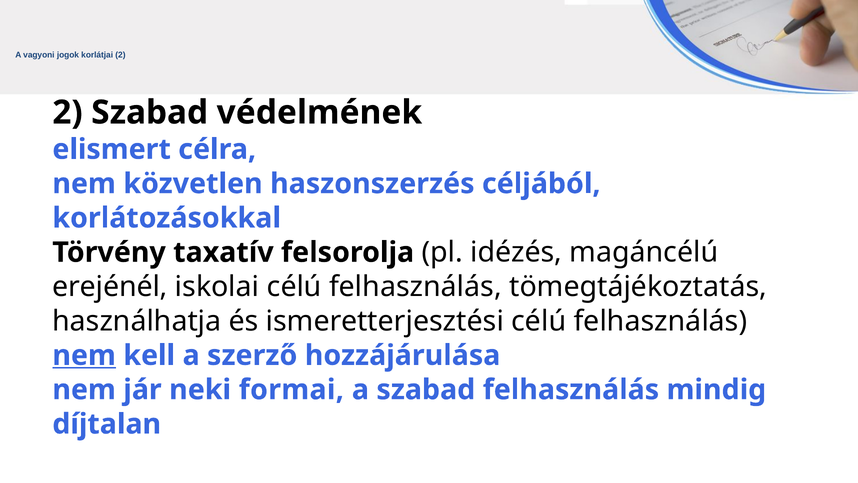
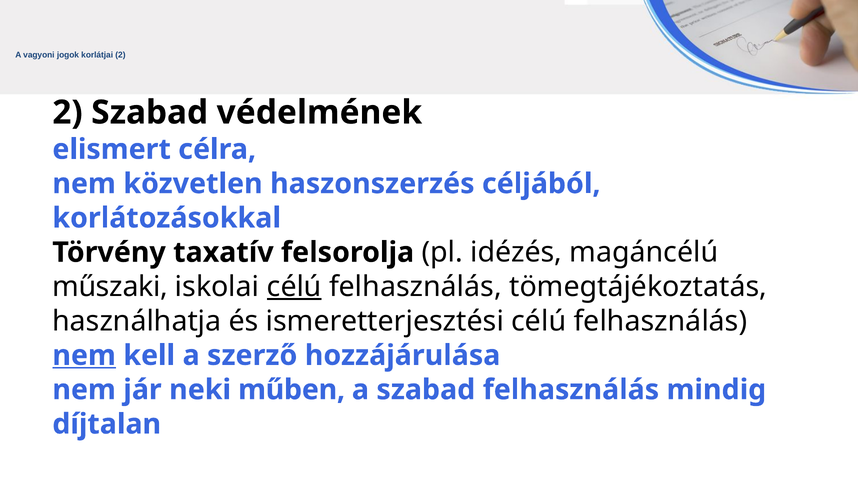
erejénél: erejénél -> műszaki
célú at (294, 287) underline: none -> present
formai: formai -> műben
